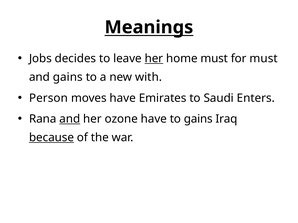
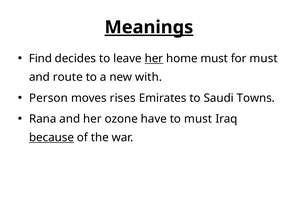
Meanings underline: none -> present
Jobs: Jobs -> Find
and gains: gains -> route
moves have: have -> rises
Enters: Enters -> Towns
and at (70, 119) underline: present -> none
to gains: gains -> must
